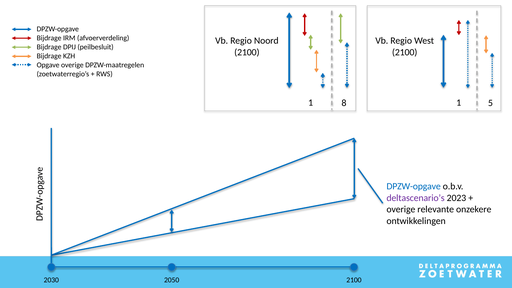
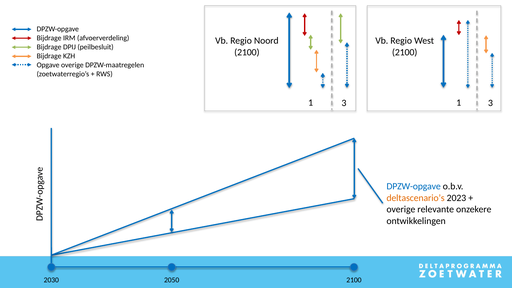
8 at (344, 103): 8 -> 3
5 at (490, 103): 5 -> 3
deltascenario’s colour: purple -> orange
